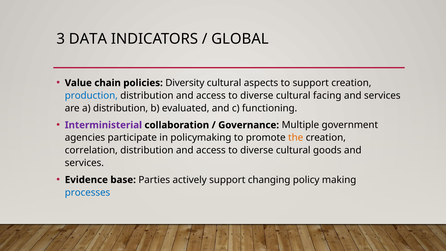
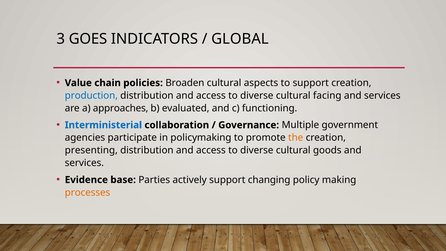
DATA: DATA -> GOES
Diversity: Diversity -> Broaden
a distribution: distribution -> approaches
Interministerial colour: purple -> blue
correlation: correlation -> presenting
processes colour: blue -> orange
